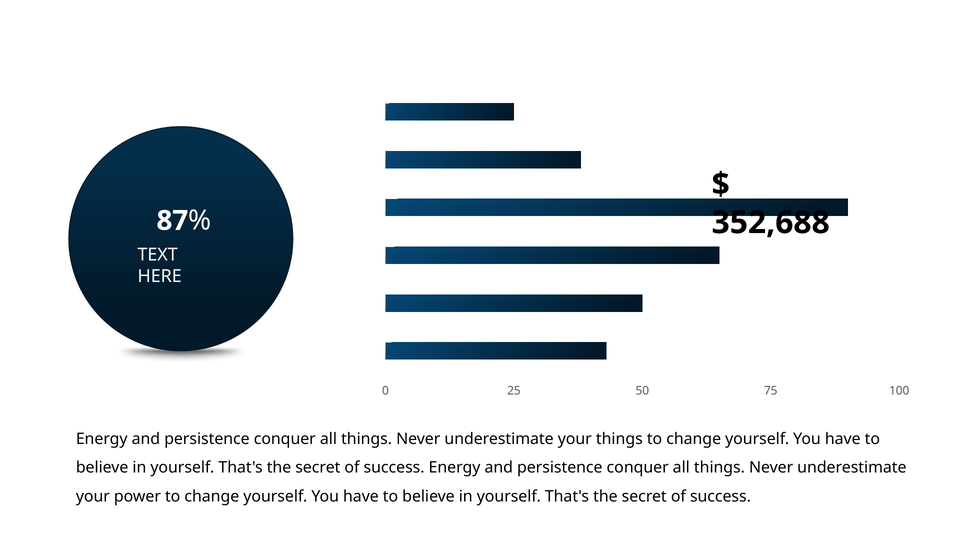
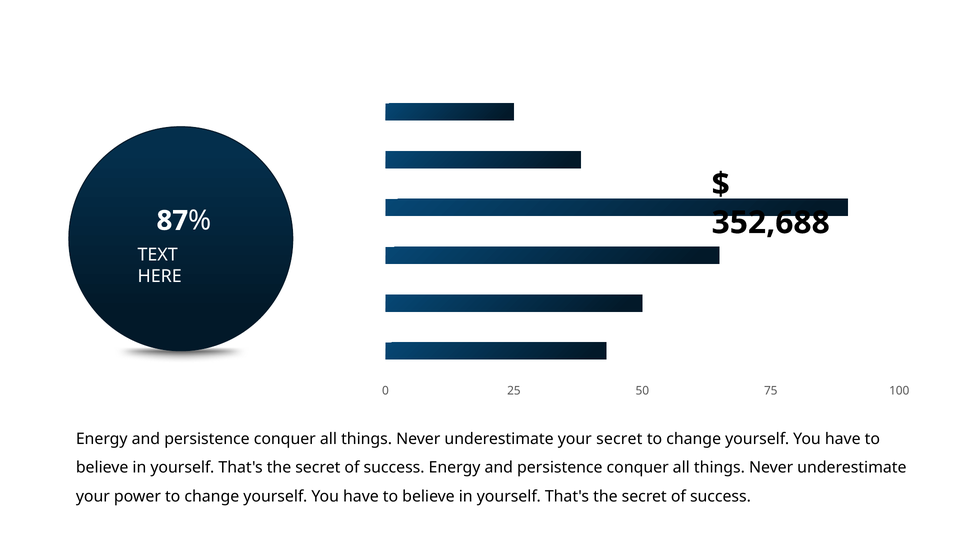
your things: things -> secret
